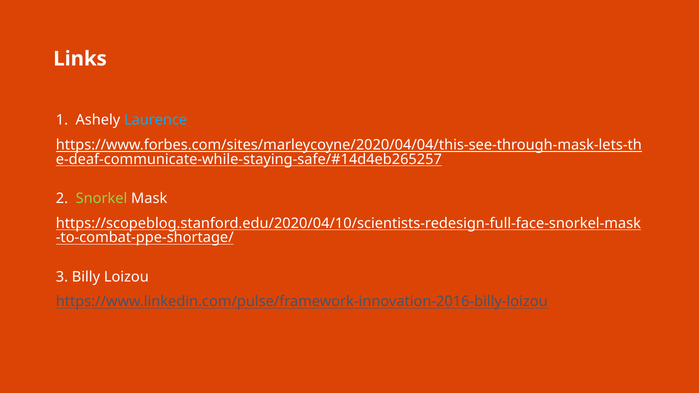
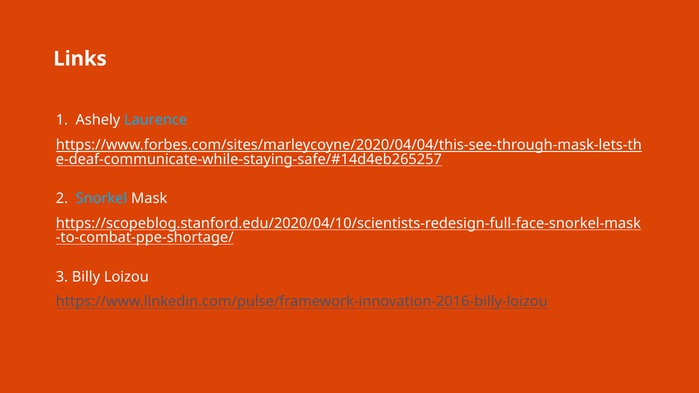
Snorkel colour: light green -> light blue
